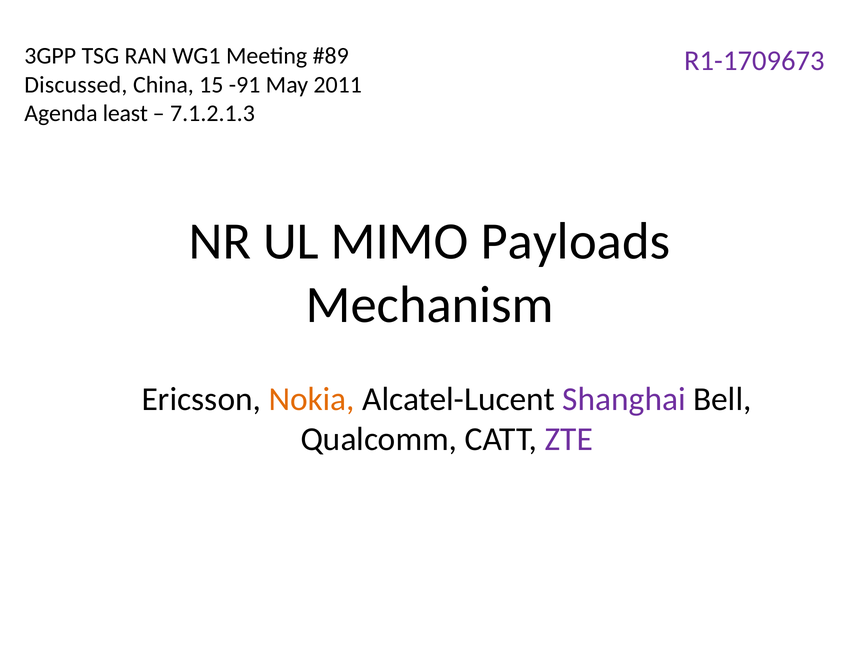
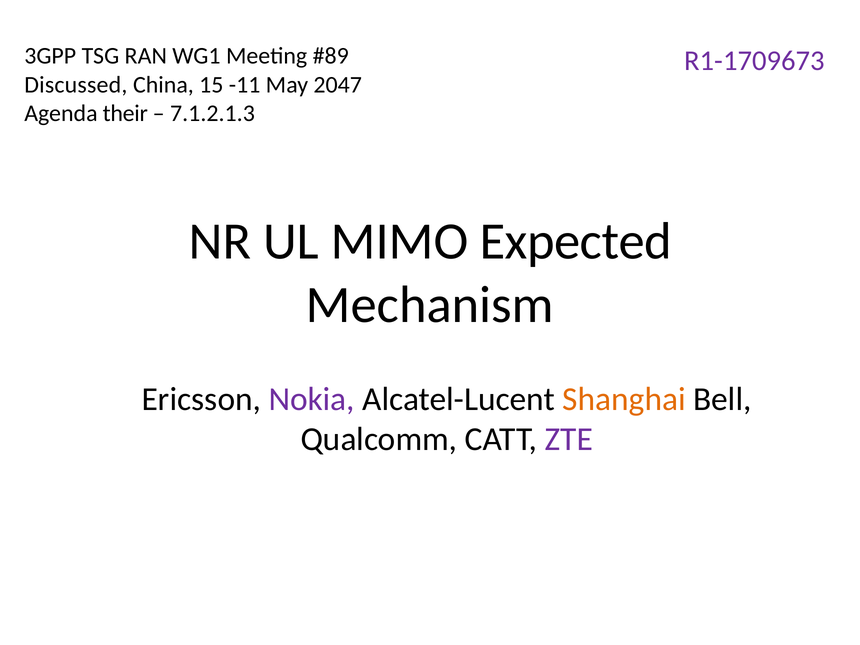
-91: -91 -> -11
2011: 2011 -> 2047
least: least -> their
Payloads: Payloads -> Expected
Nokia colour: orange -> purple
Shanghai colour: purple -> orange
